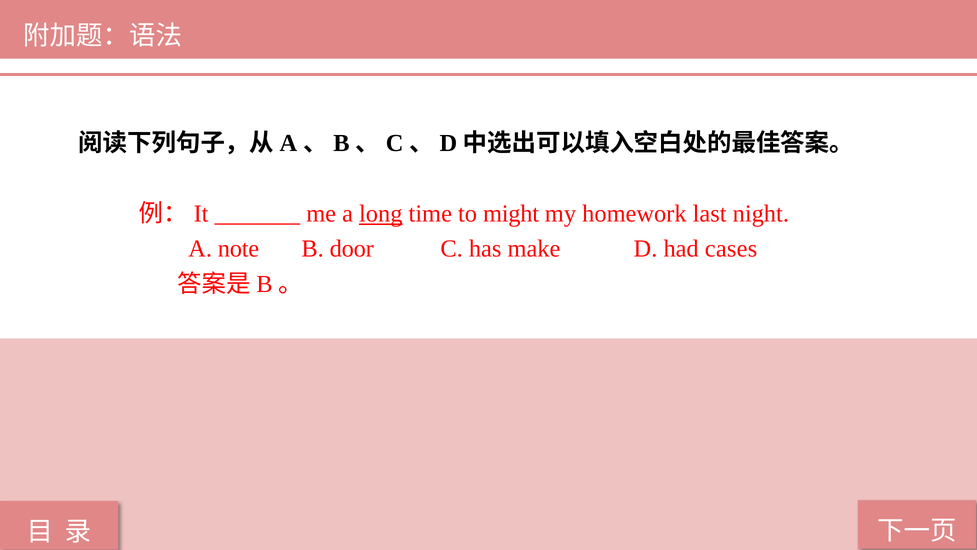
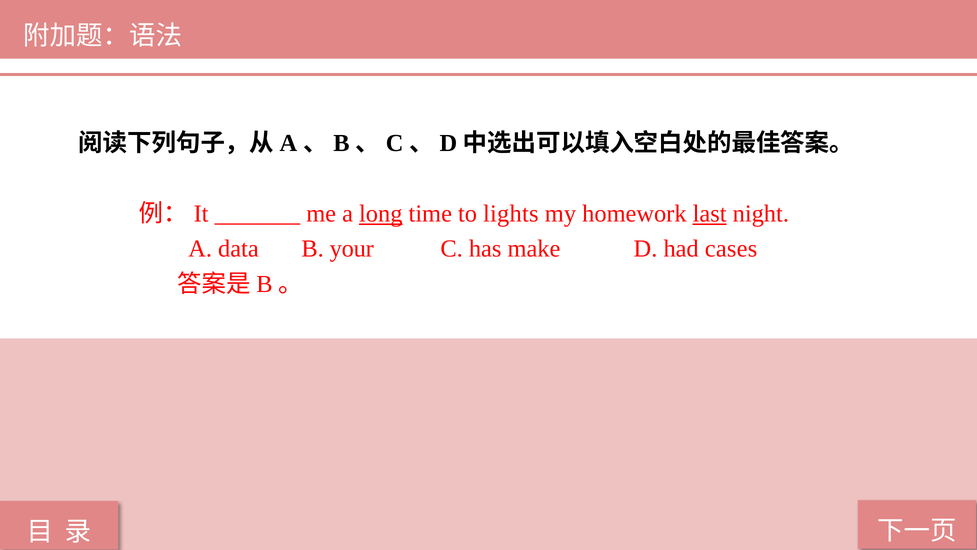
might: might -> lights
last underline: none -> present
note: note -> data
door: door -> your
